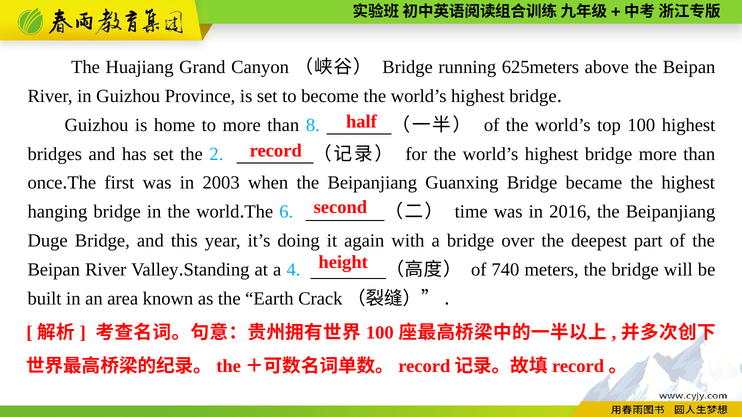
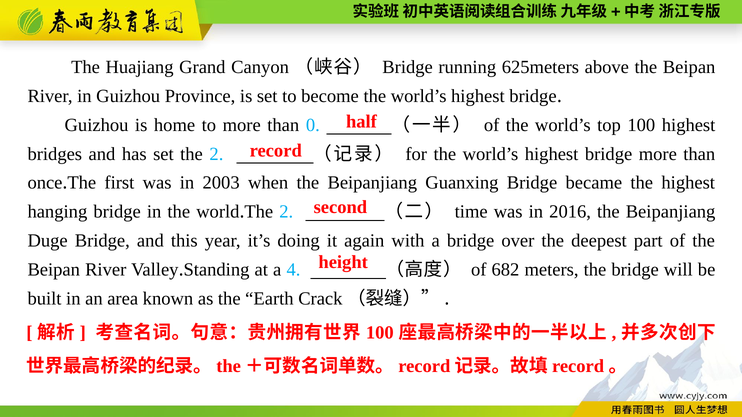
8: 8 -> 0
6 at (286, 212): 6 -> 2
740: 740 -> 682
